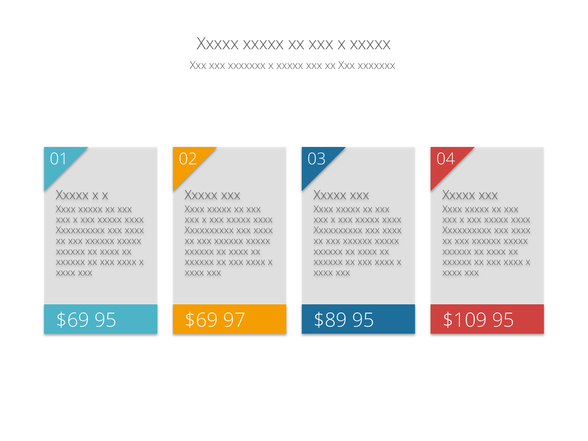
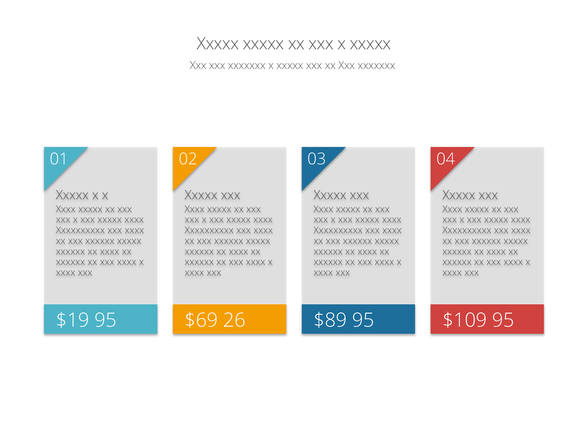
$69 at (73, 320): $69 -> $19
97: 97 -> 26
